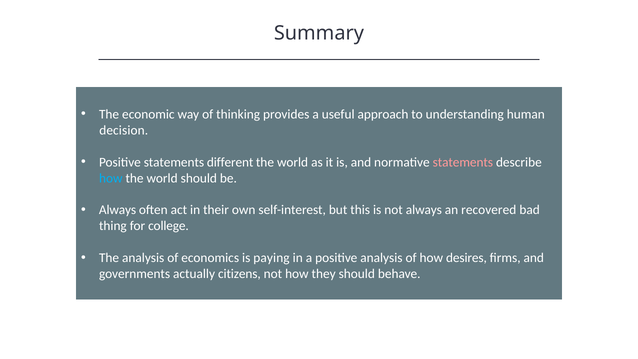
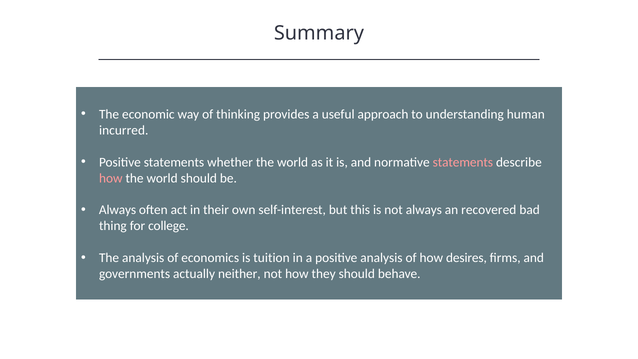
decision: decision -> incurred
different: different -> whether
how at (111, 178) colour: light blue -> pink
paying: paying -> tuition
citizens: citizens -> neither
